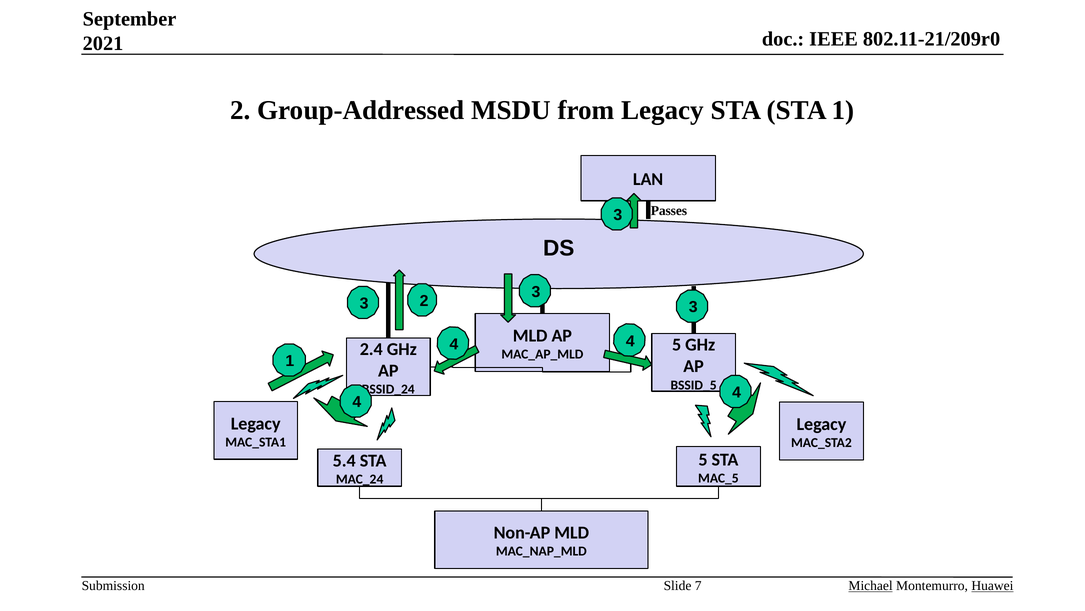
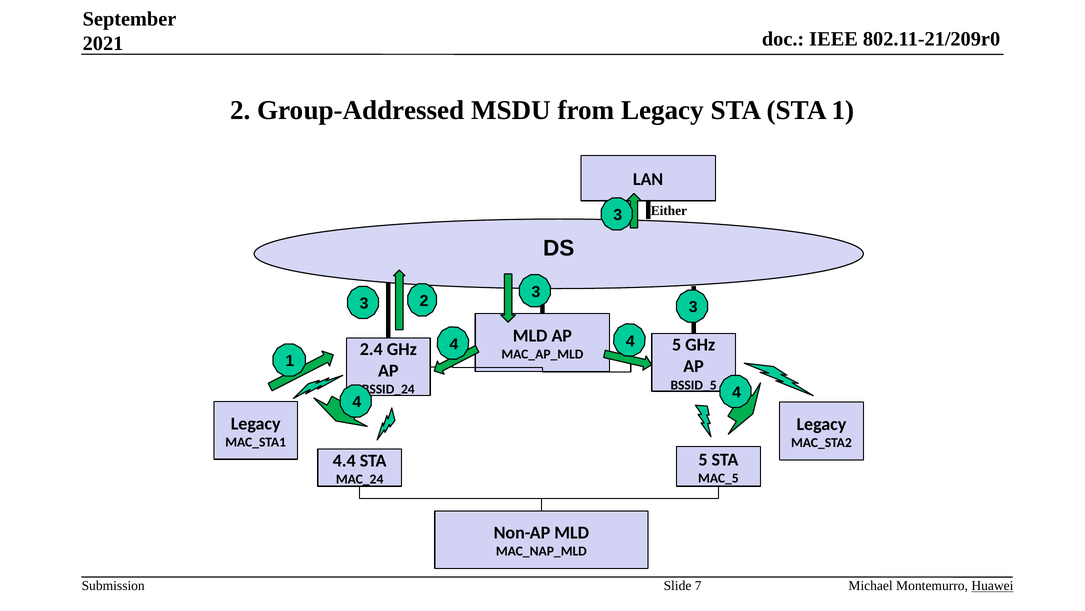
Passes: Passes -> Either
5.4: 5.4 -> 4.4
Michael underline: present -> none
